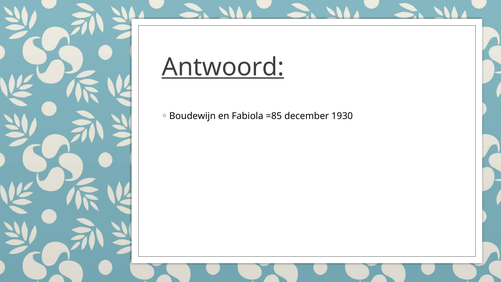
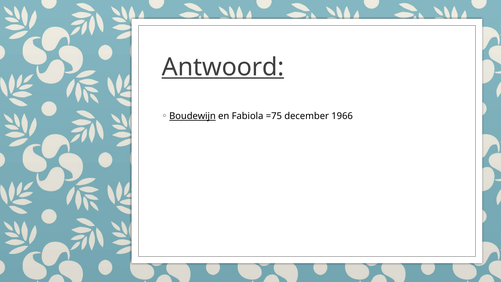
Boudewijn underline: none -> present
=85: =85 -> =75
1930: 1930 -> 1966
